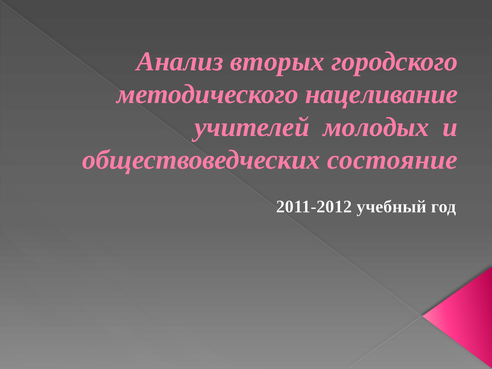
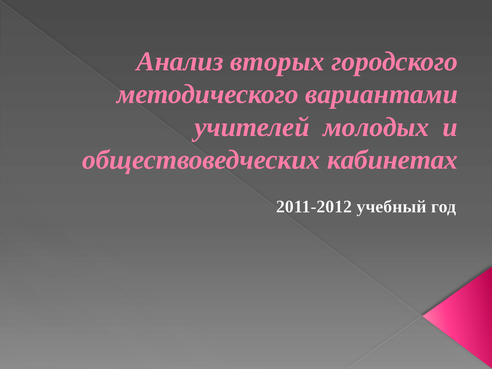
нацеливание: нацеливание -> вариантами
состояние: состояние -> кабинетах
